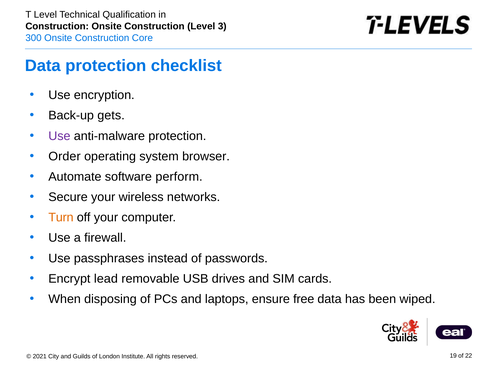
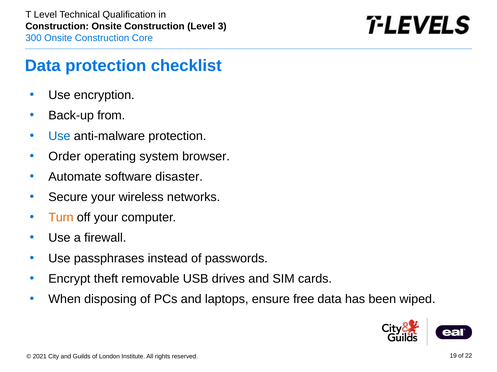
gets: gets -> from
Use at (59, 136) colour: purple -> blue
perform: perform -> disaster
lead: lead -> theft
